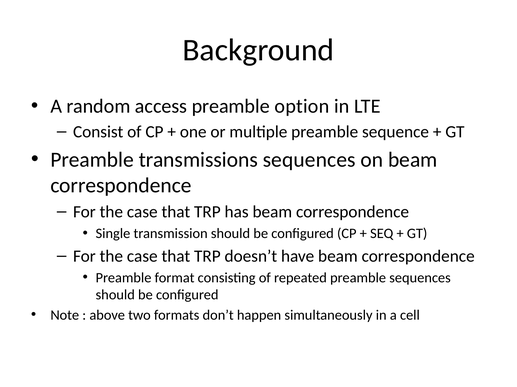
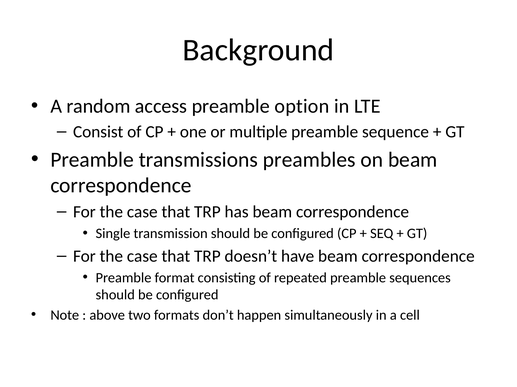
transmissions sequences: sequences -> preambles
